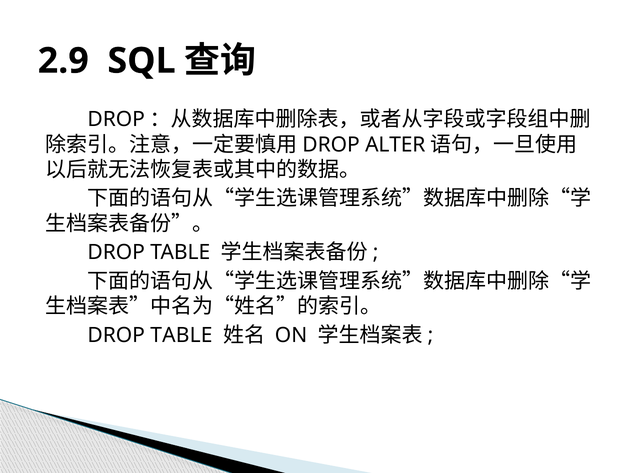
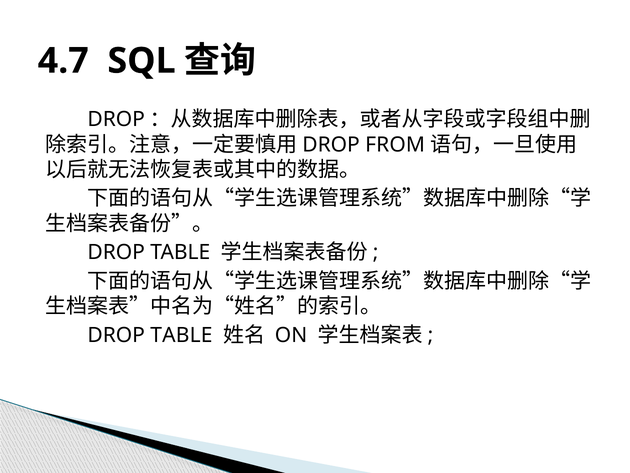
2.9: 2.9 -> 4.7
ALTER: ALTER -> FROM
